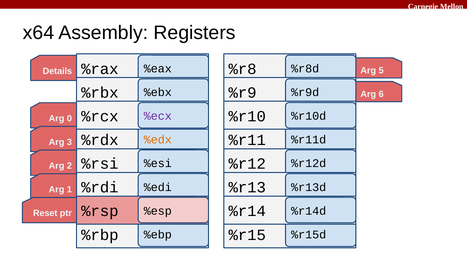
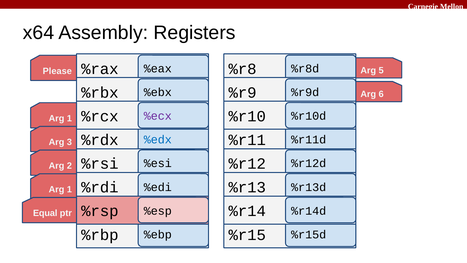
Details: Details -> Please
0 at (69, 118): 0 -> 1
%edx colour: orange -> blue
Reset: Reset -> Equal
